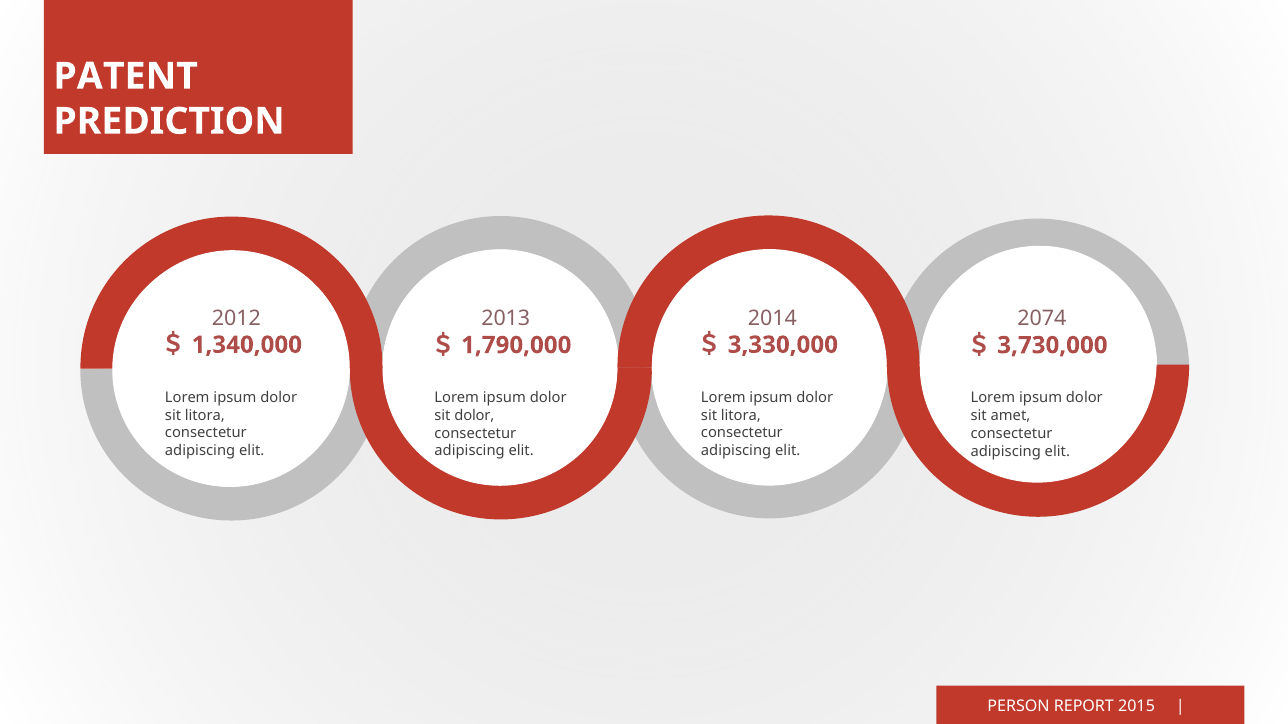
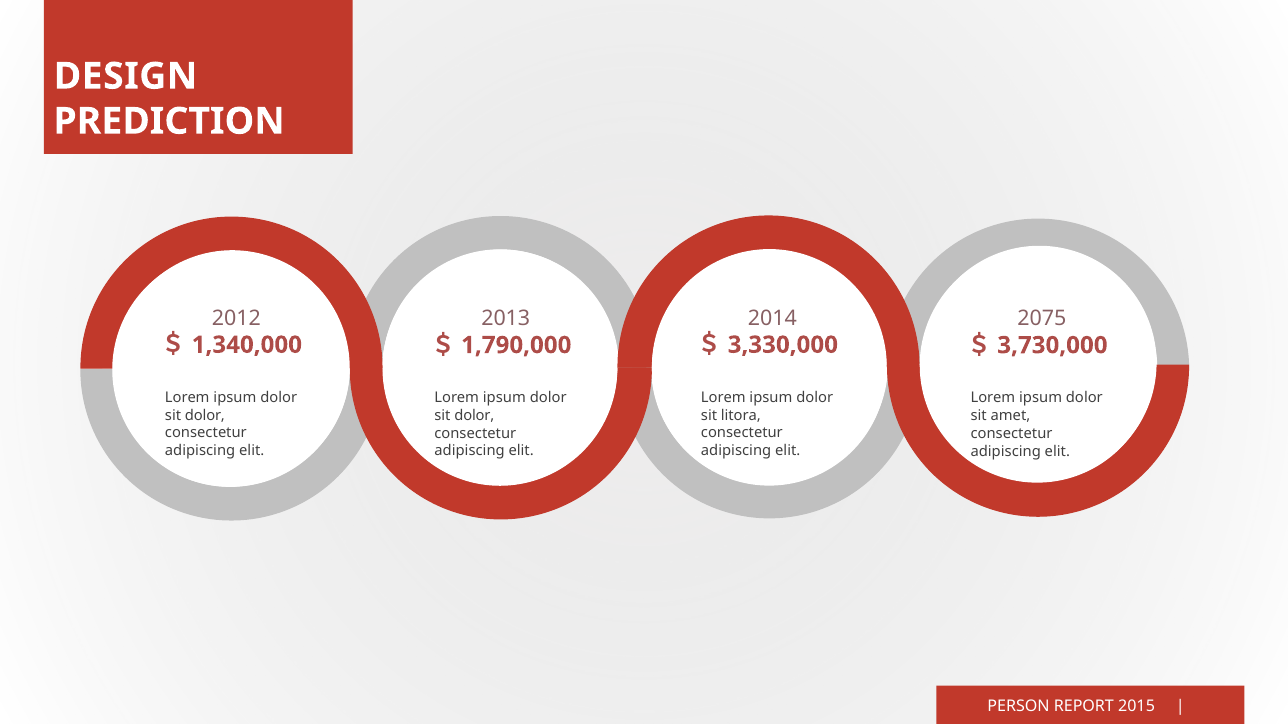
PATENT: PATENT -> DESIGN
2074: 2074 -> 2075
litora at (205, 416): litora -> dolor
